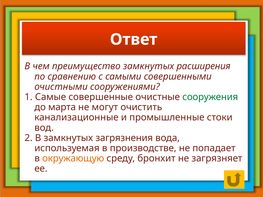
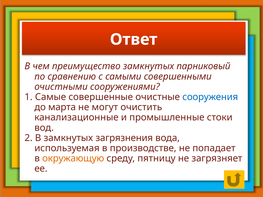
расширения: расширения -> парниковый
сооружения colour: green -> blue
бронхит: бронхит -> пятницу
